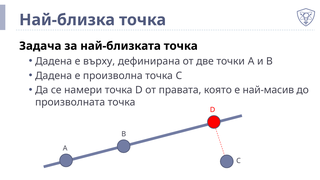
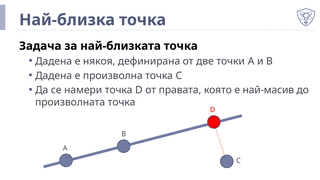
върху: върху -> някоя
